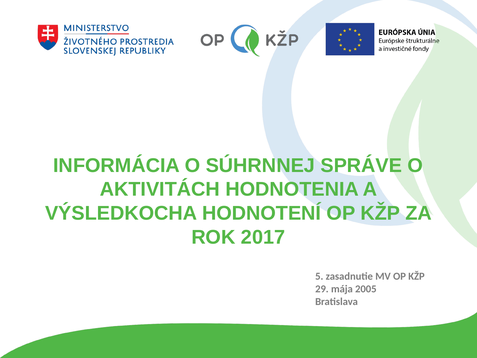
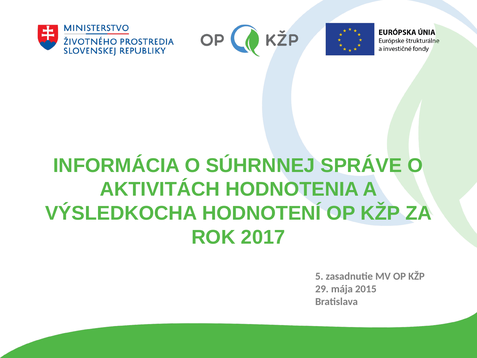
2005: 2005 -> 2015
